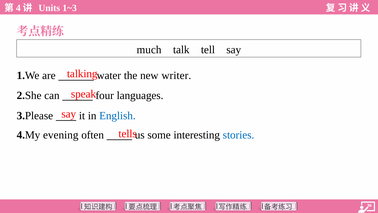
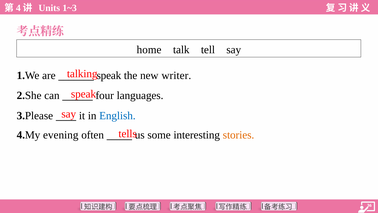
much: much -> home
water at (109, 75): water -> speak
stories colour: blue -> orange
